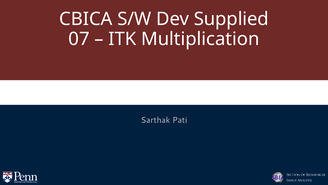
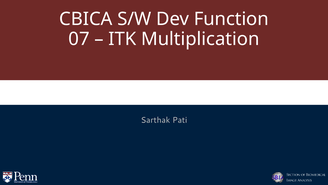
Supplied: Supplied -> Function
